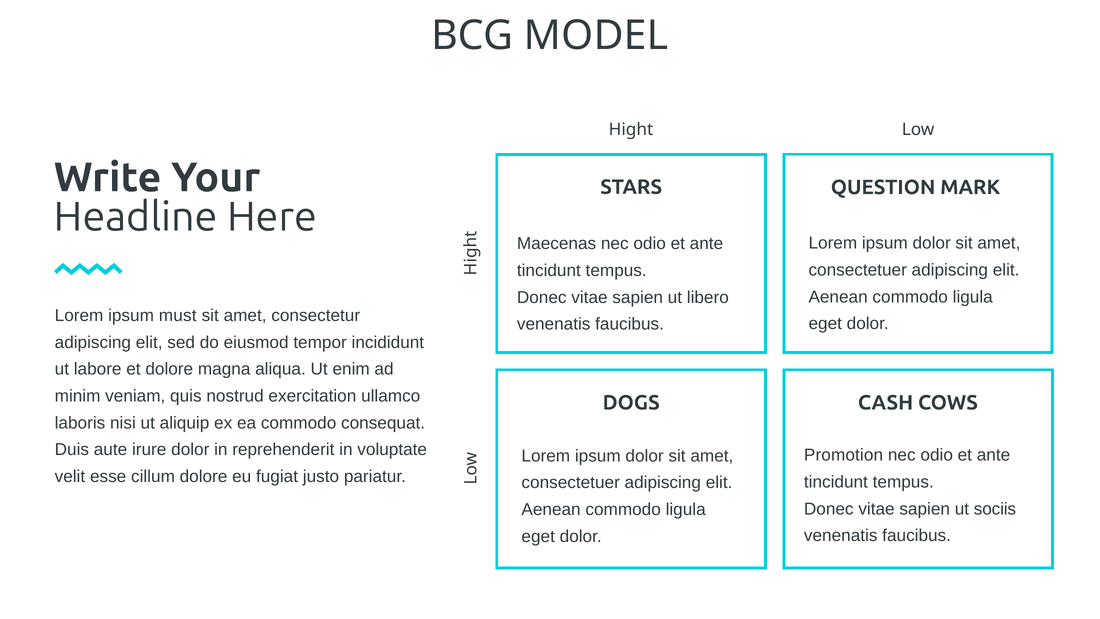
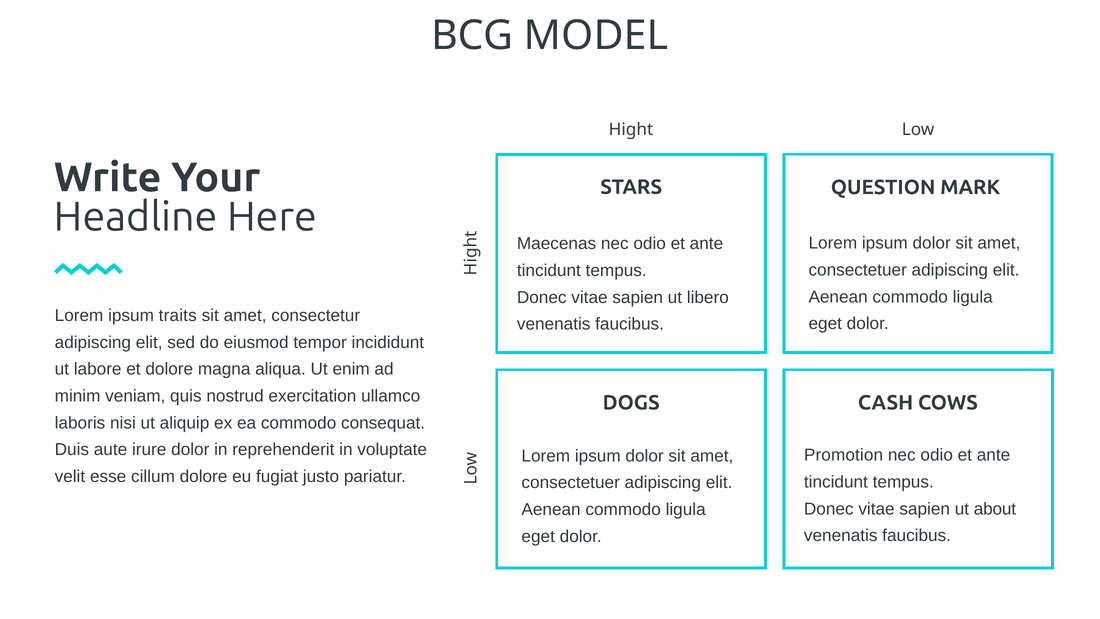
must: must -> traits
sociis: sociis -> about
